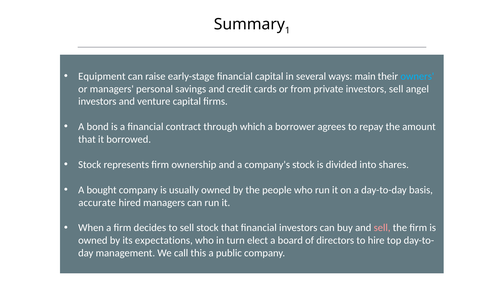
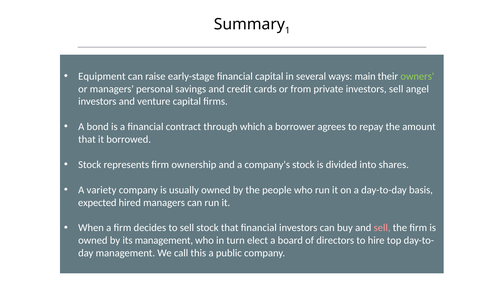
owners colour: light blue -> light green
bought: bought -> variety
accurate: accurate -> expected
its expectations: expectations -> management
